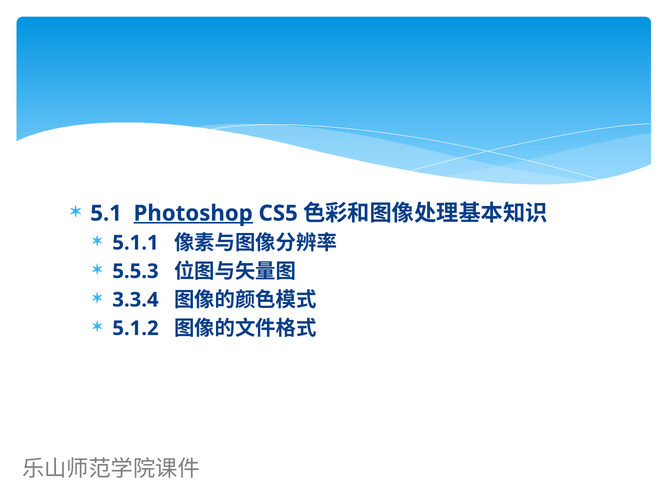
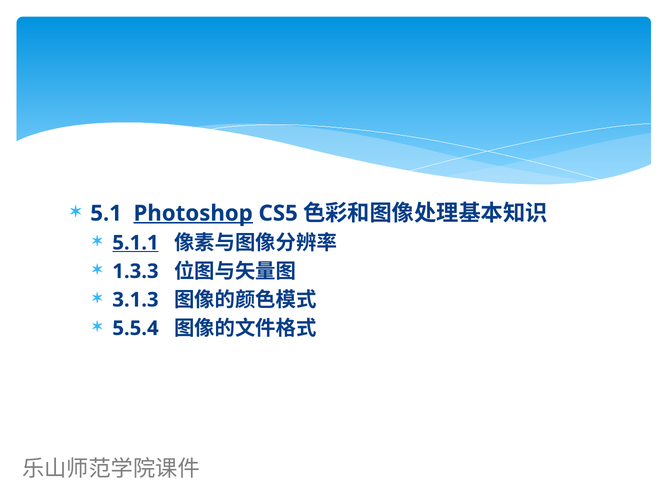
5.1.1 underline: none -> present
5.5.3: 5.5.3 -> 1.3.3
3.3.4: 3.3.4 -> 3.1.3
5.1.2: 5.1.2 -> 5.5.4
